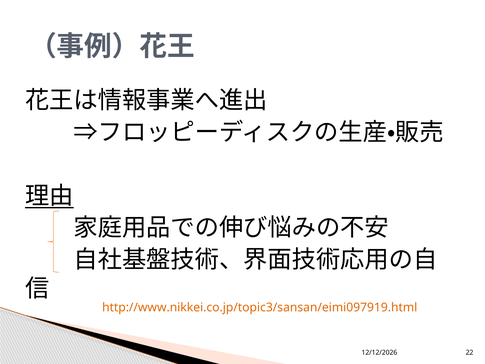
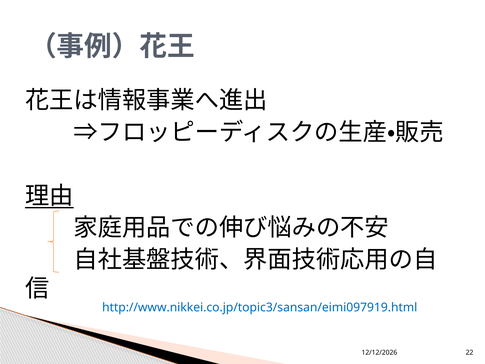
http://www.nikkei.co.jp/topic3/sansan/eimi097919.html colour: orange -> blue
